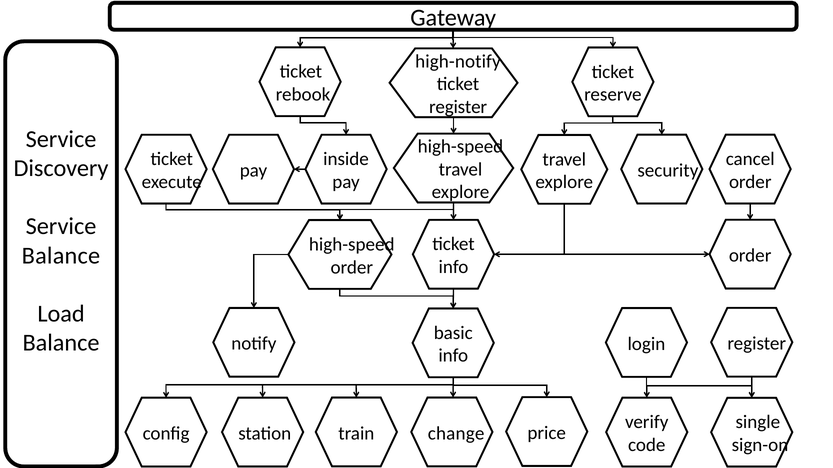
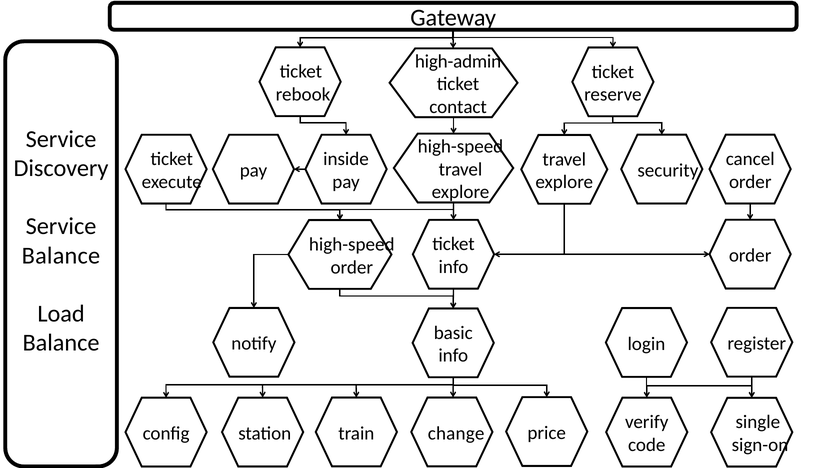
high-notify: high-notify -> high-admin
register at (458, 107): register -> contact
